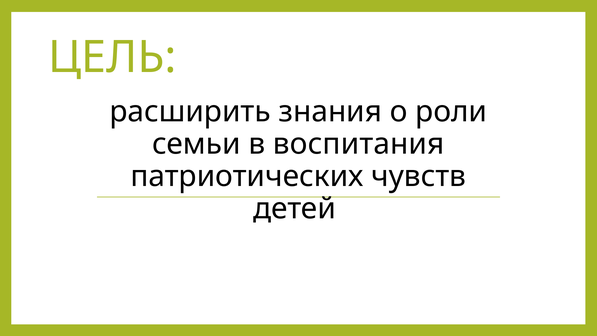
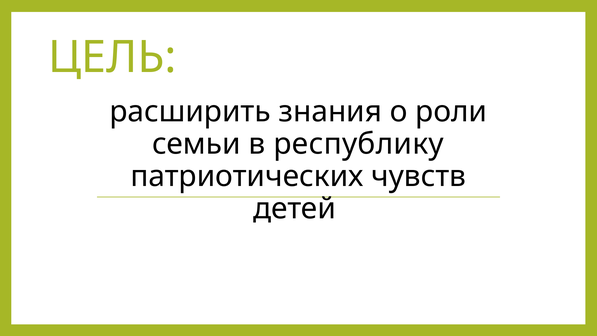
воспитания: воспитания -> республику
